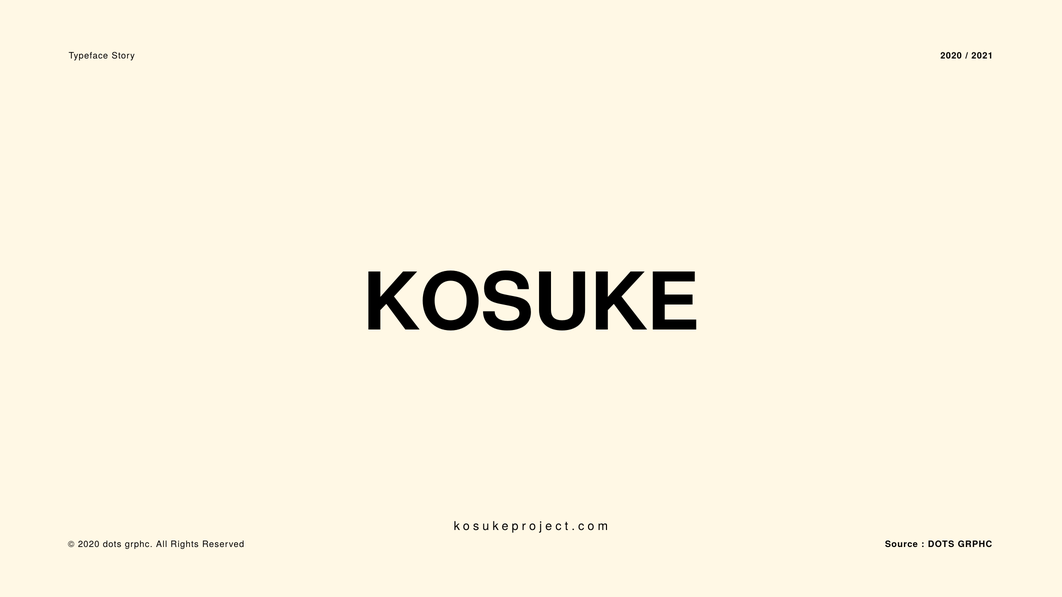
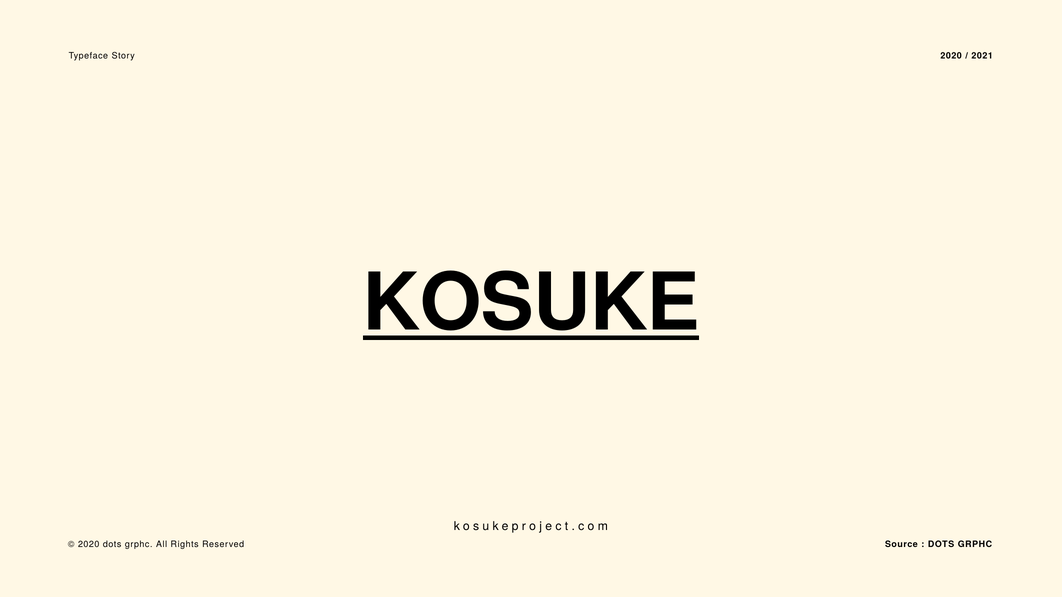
KOSUKE underline: none -> present
